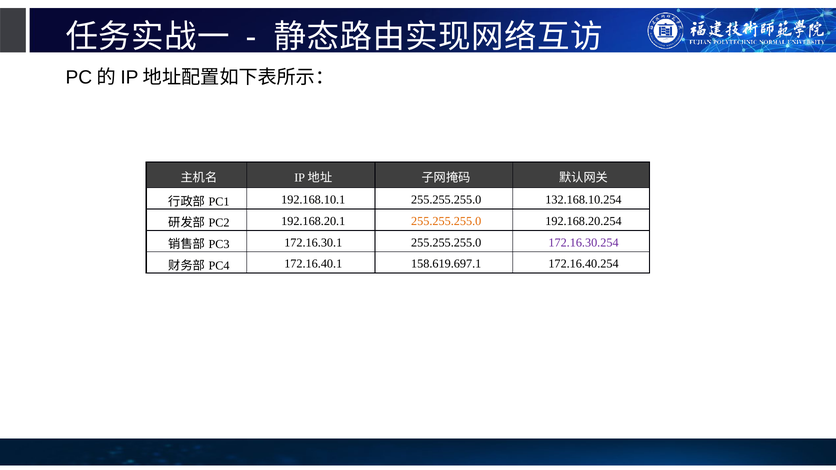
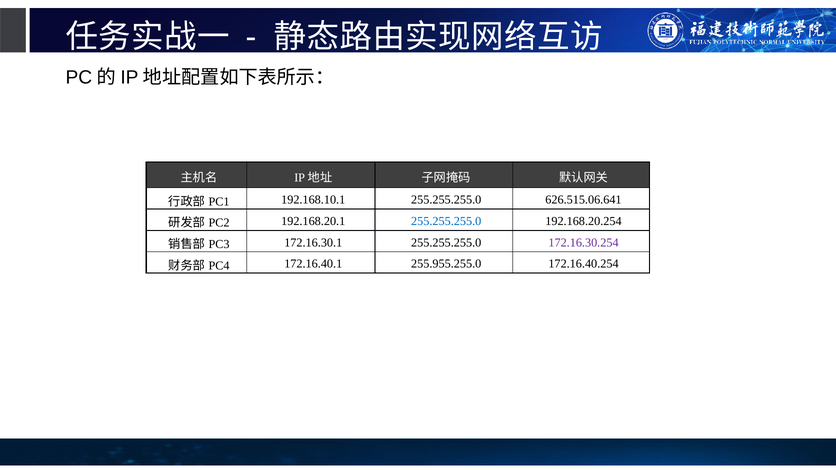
132.168.10.254: 132.168.10.254 -> 626.515.06.641
255.255.255.0 at (446, 221) colour: orange -> blue
158.619.697.1: 158.619.697.1 -> 255.955.255.0
